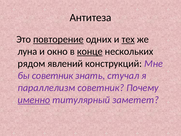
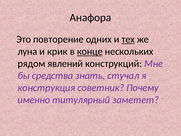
Антитеза: Антитеза -> Анафора
повторение underline: present -> none
окно: окно -> крик
бы советник: советник -> средства
параллелизм: параллелизм -> конструкция
именно underline: present -> none
